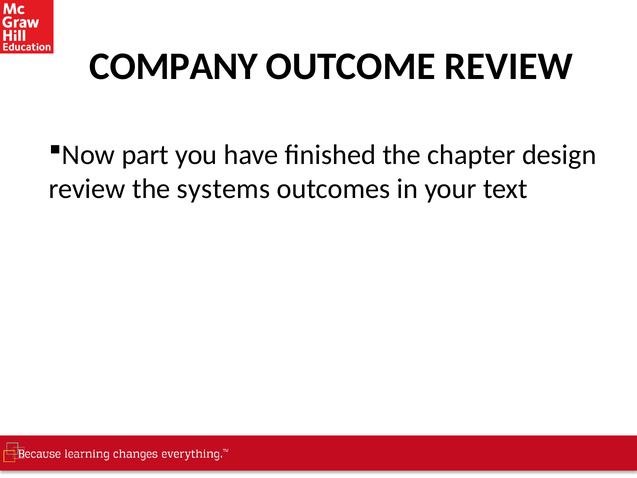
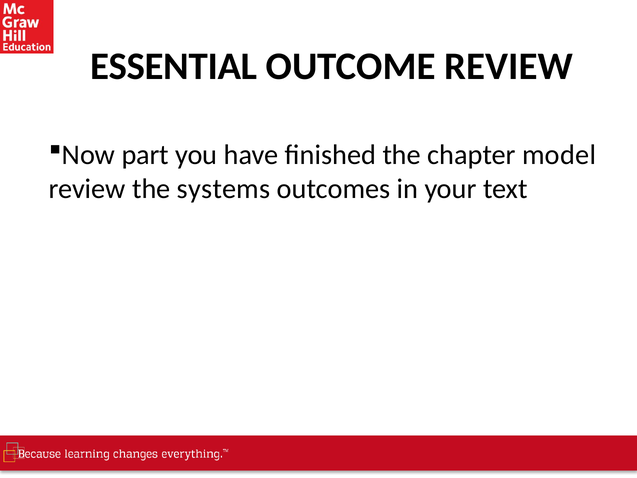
COMPANY: COMPANY -> ESSENTIAL
design: design -> model
